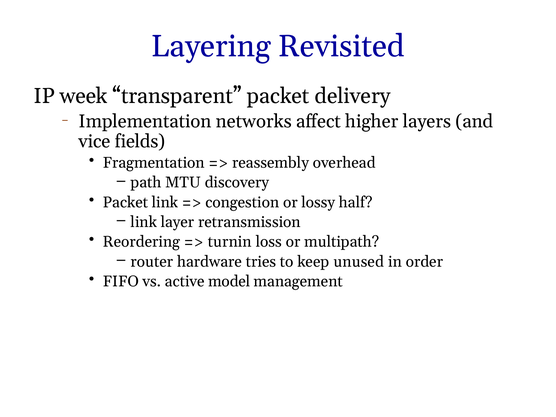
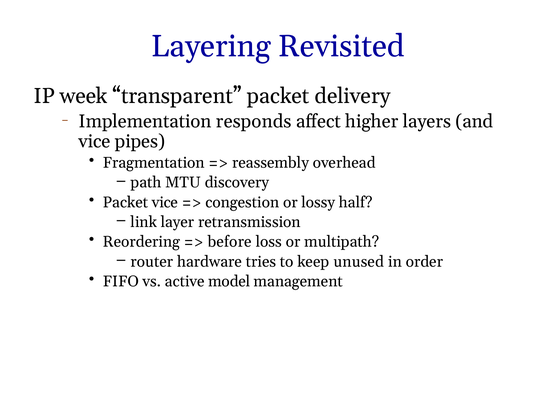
networks: networks -> responds
fields: fields -> pipes
Packet link: link -> vice
turnin: turnin -> before
